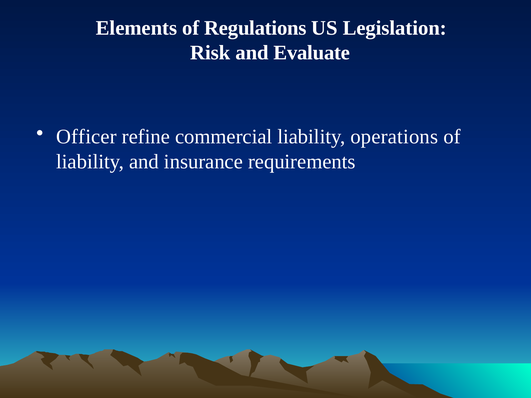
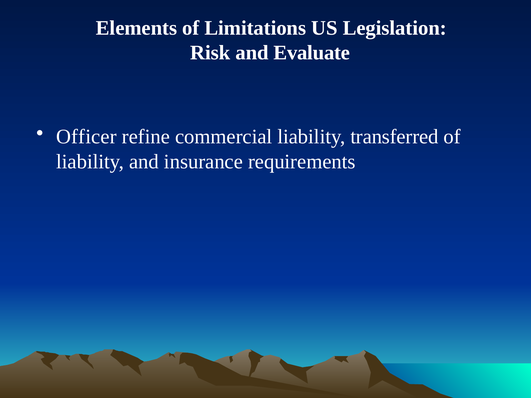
Regulations: Regulations -> Limitations
operations: operations -> transferred
